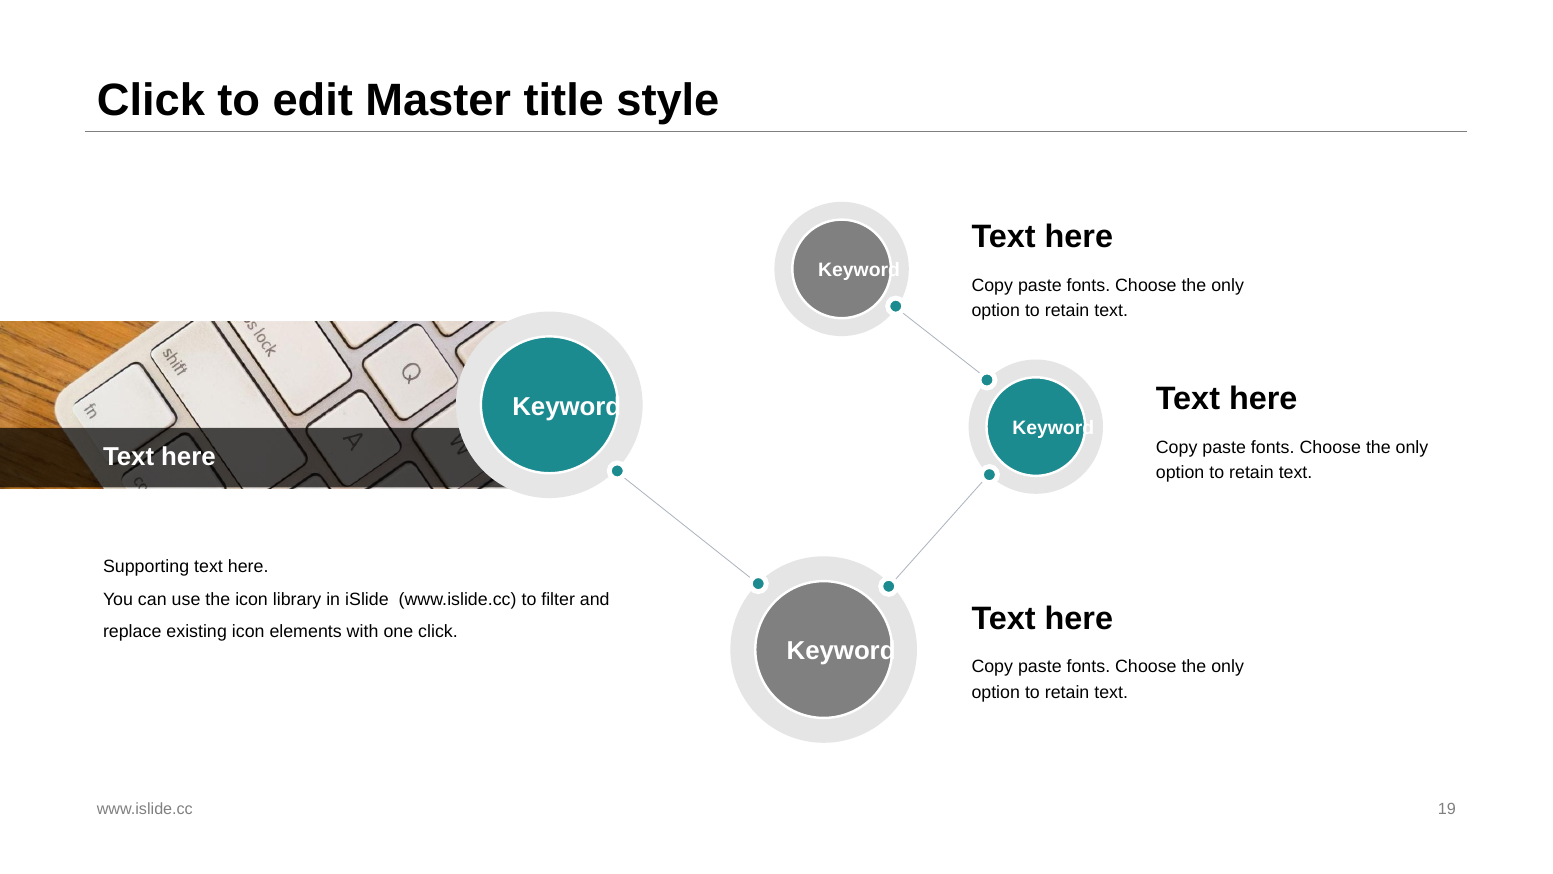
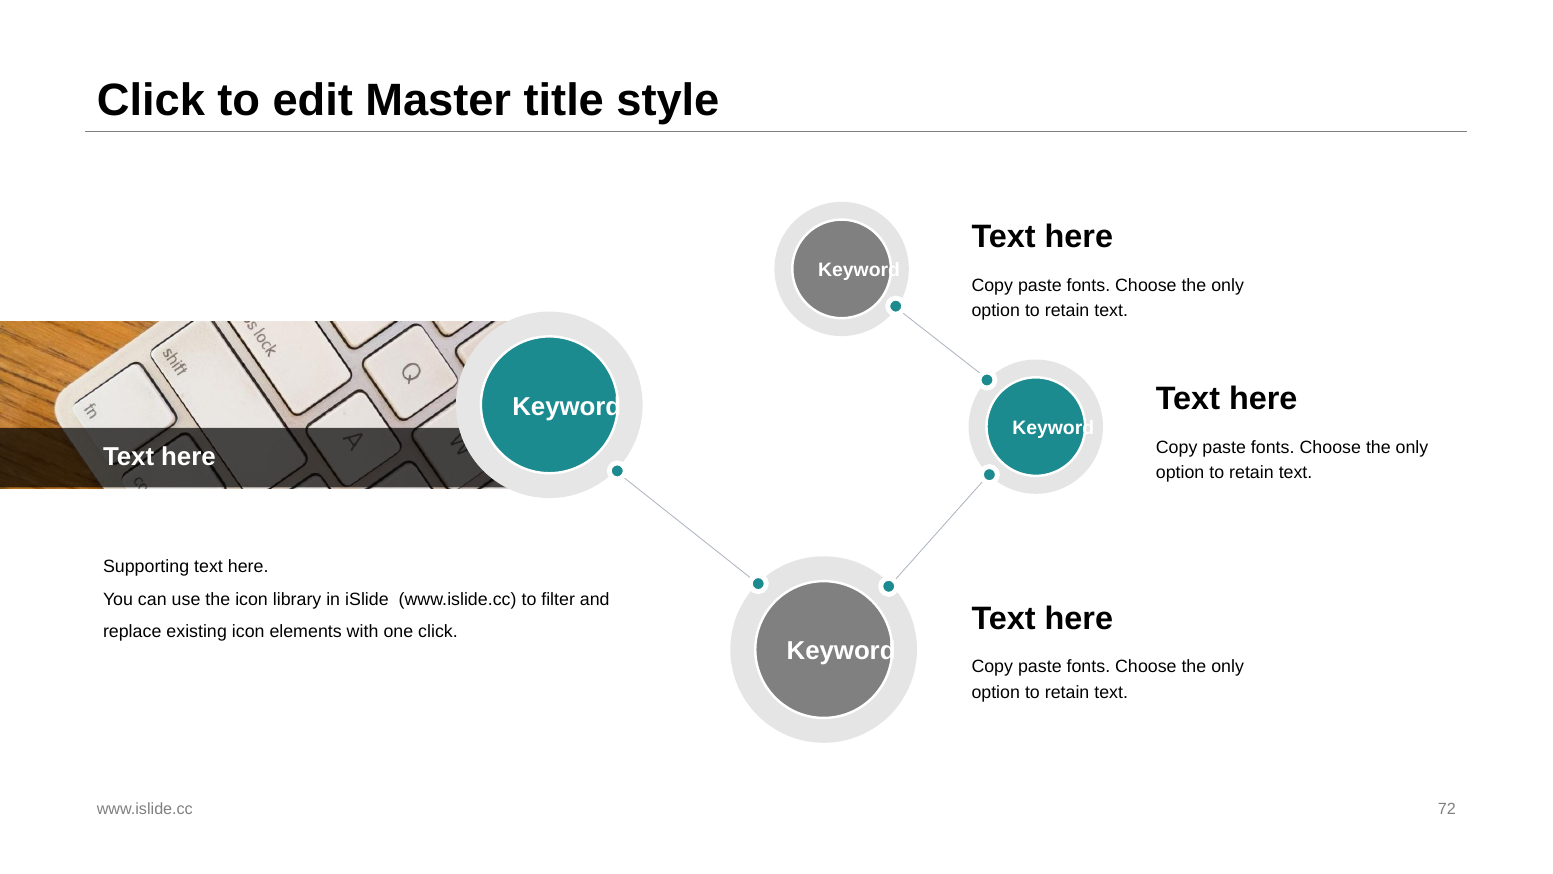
19: 19 -> 72
